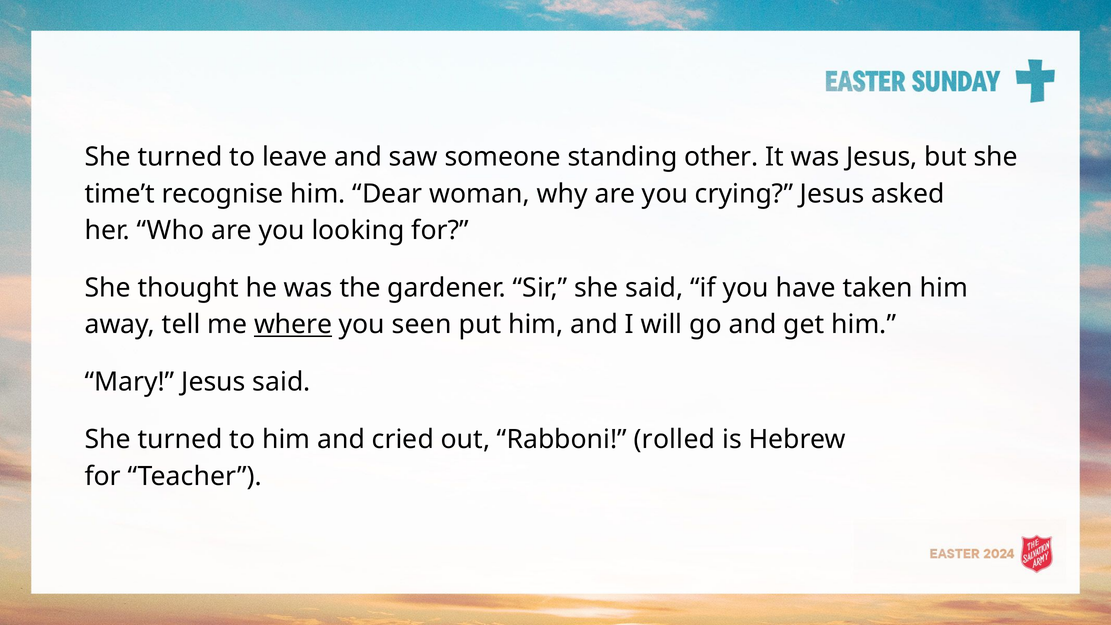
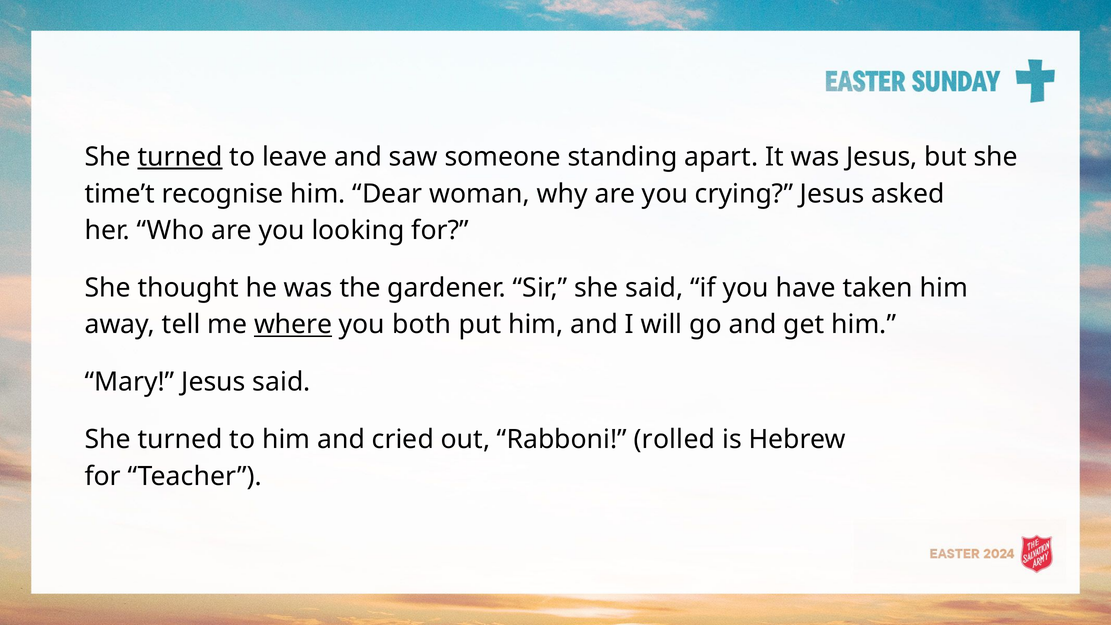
turned at (180, 157) underline: none -> present
other: other -> apart
seen: seen -> both
